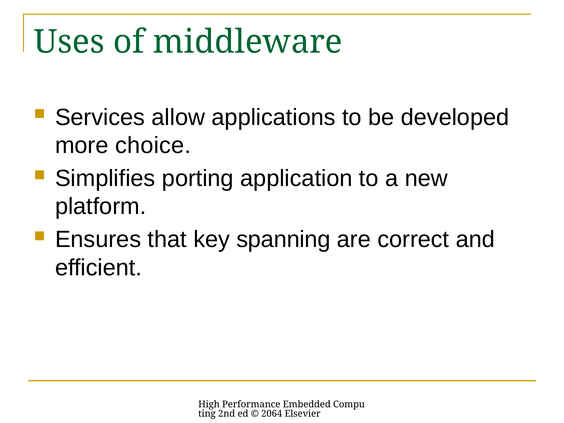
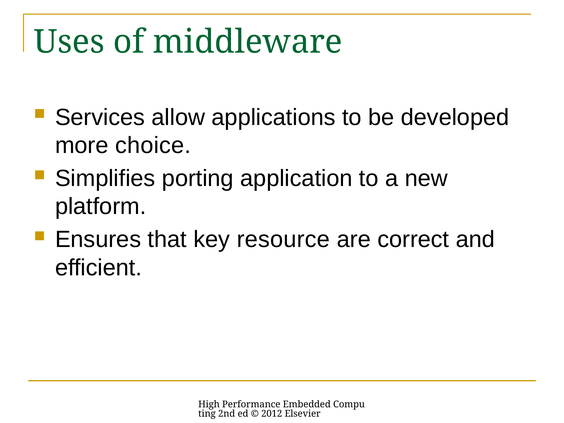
spanning: spanning -> resource
2064: 2064 -> 2012
